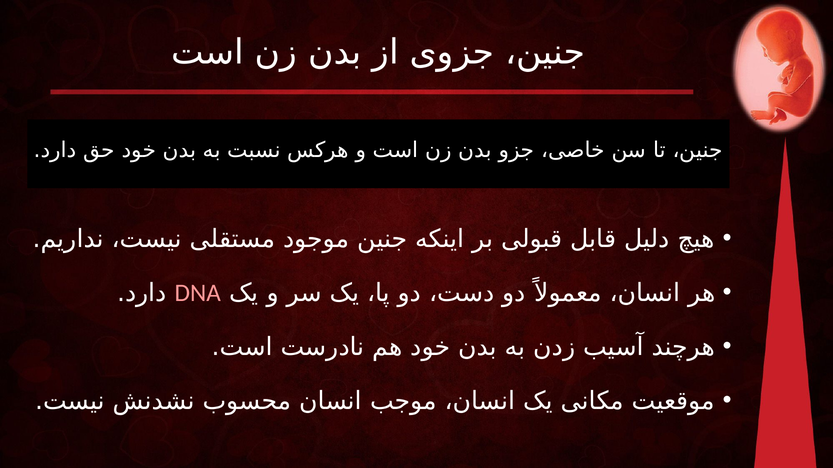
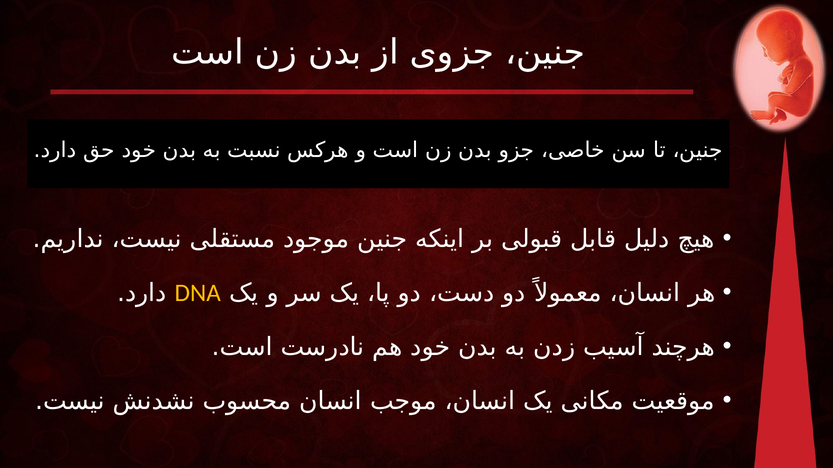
DNA colour: pink -> yellow
